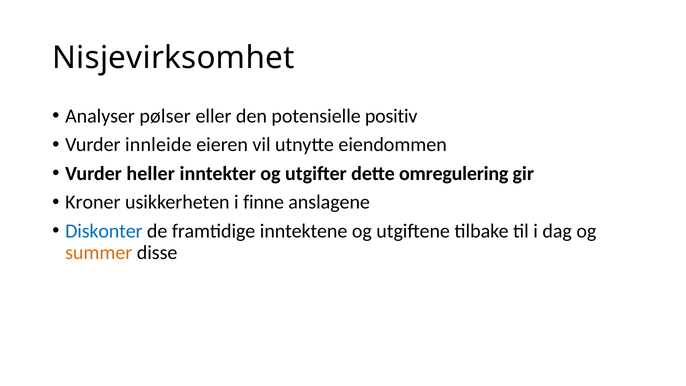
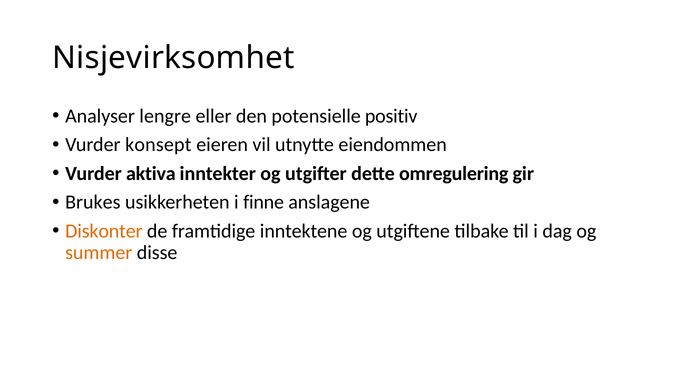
pølser: pølser -> lengre
innleide: innleide -> konsept
heller: heller -> aktiva
Kroner: Kroner -> Brukes
Diskonter colour: blue -> orange
